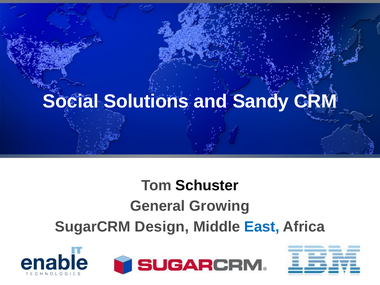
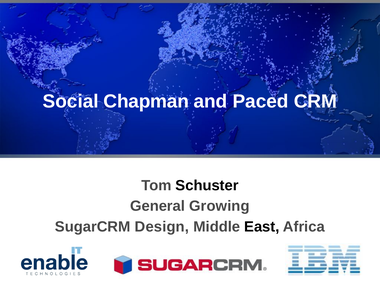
Solutions: Solutions -> Chapman
Sandy: Sandy -> Paced
East colour: blue -> black
